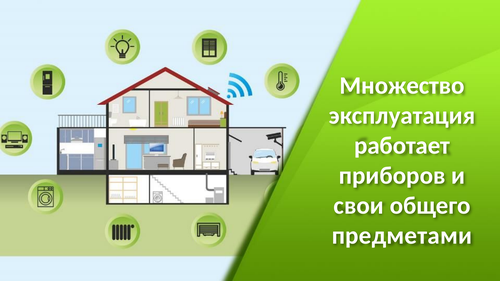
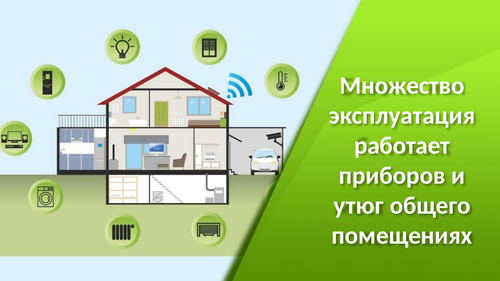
свои: свои -> утюг
предметами: предметами -> помещениях
